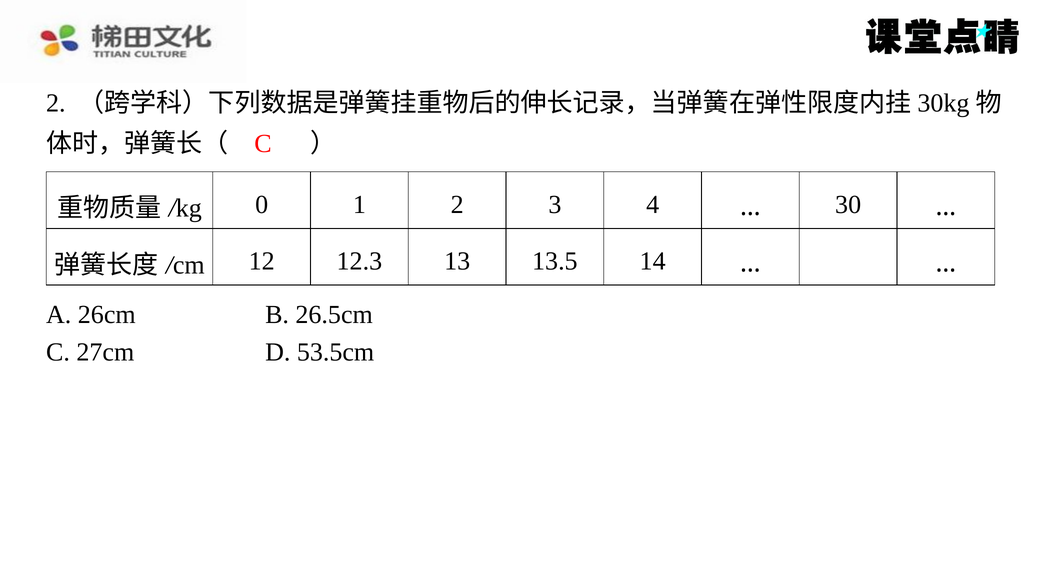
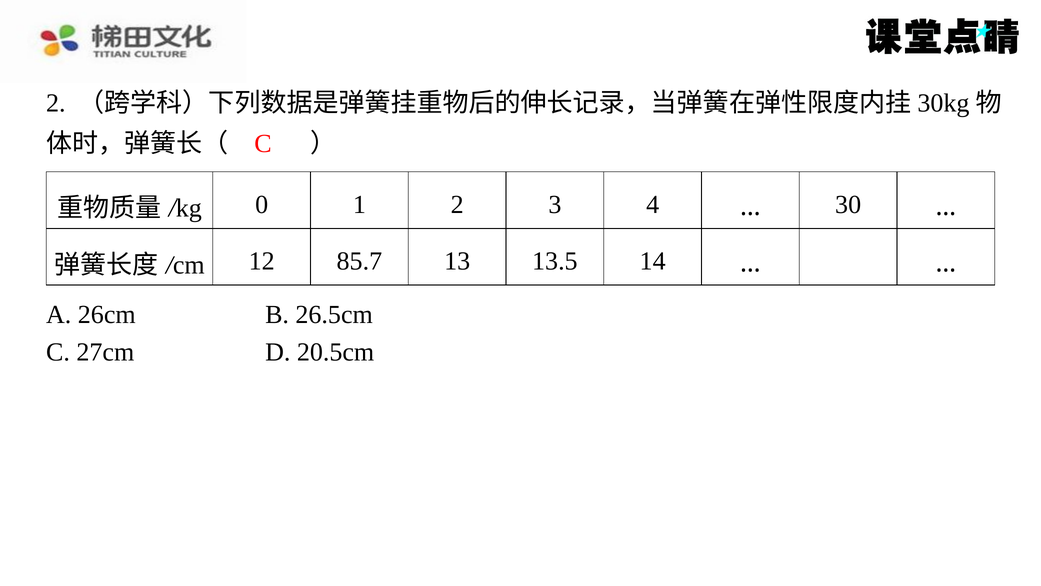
12.3: 12.3 -> 85.7
53.5cm: 53.5cm -> 20.5cm
